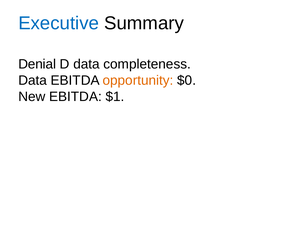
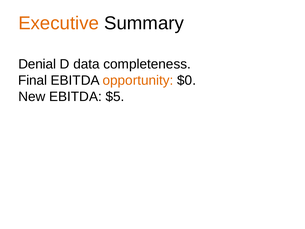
Executive colour: blue -> orange
Data at (33, 80): Data -> Final
$1: $1 -> $5
